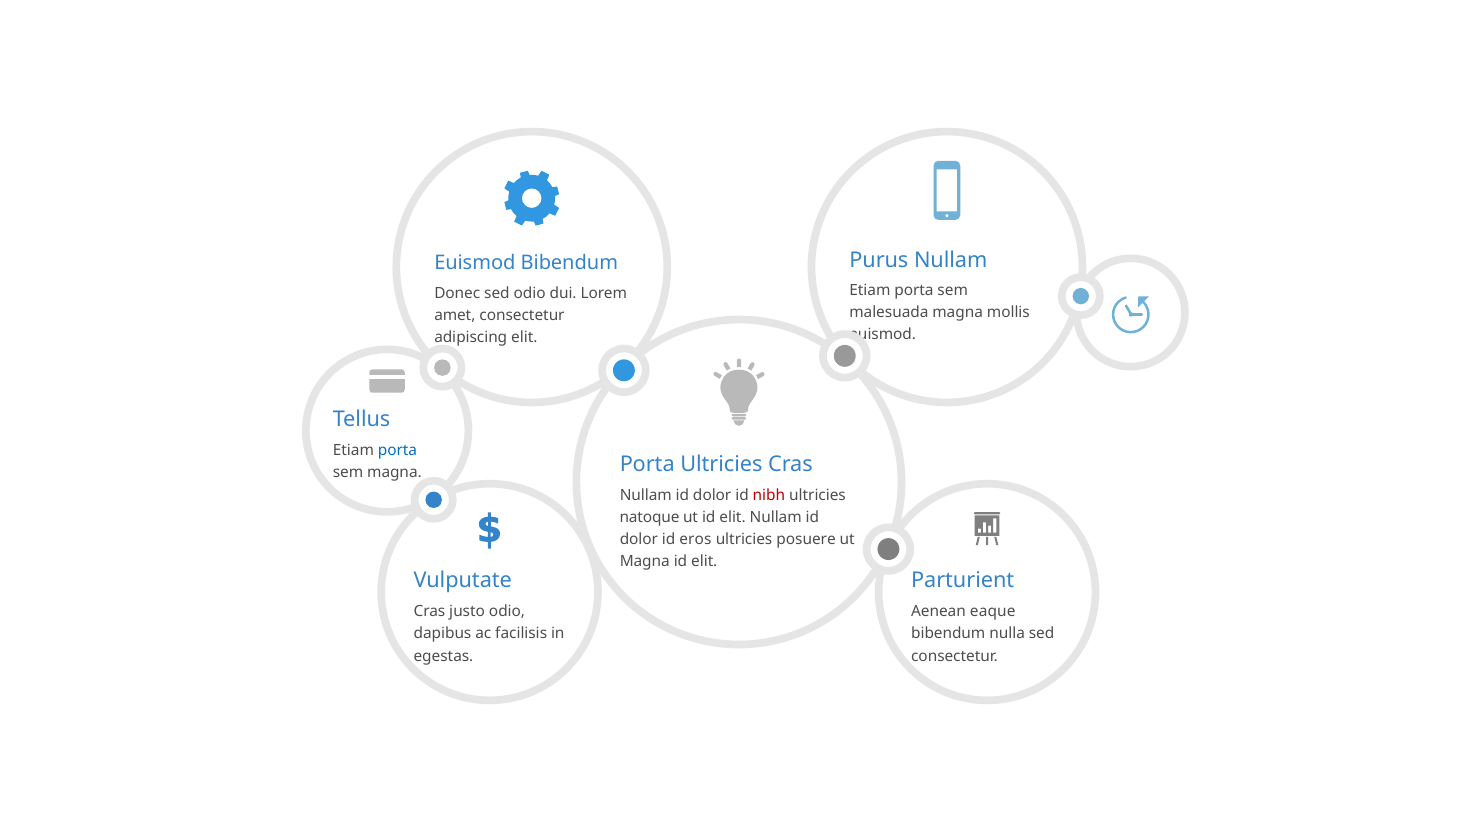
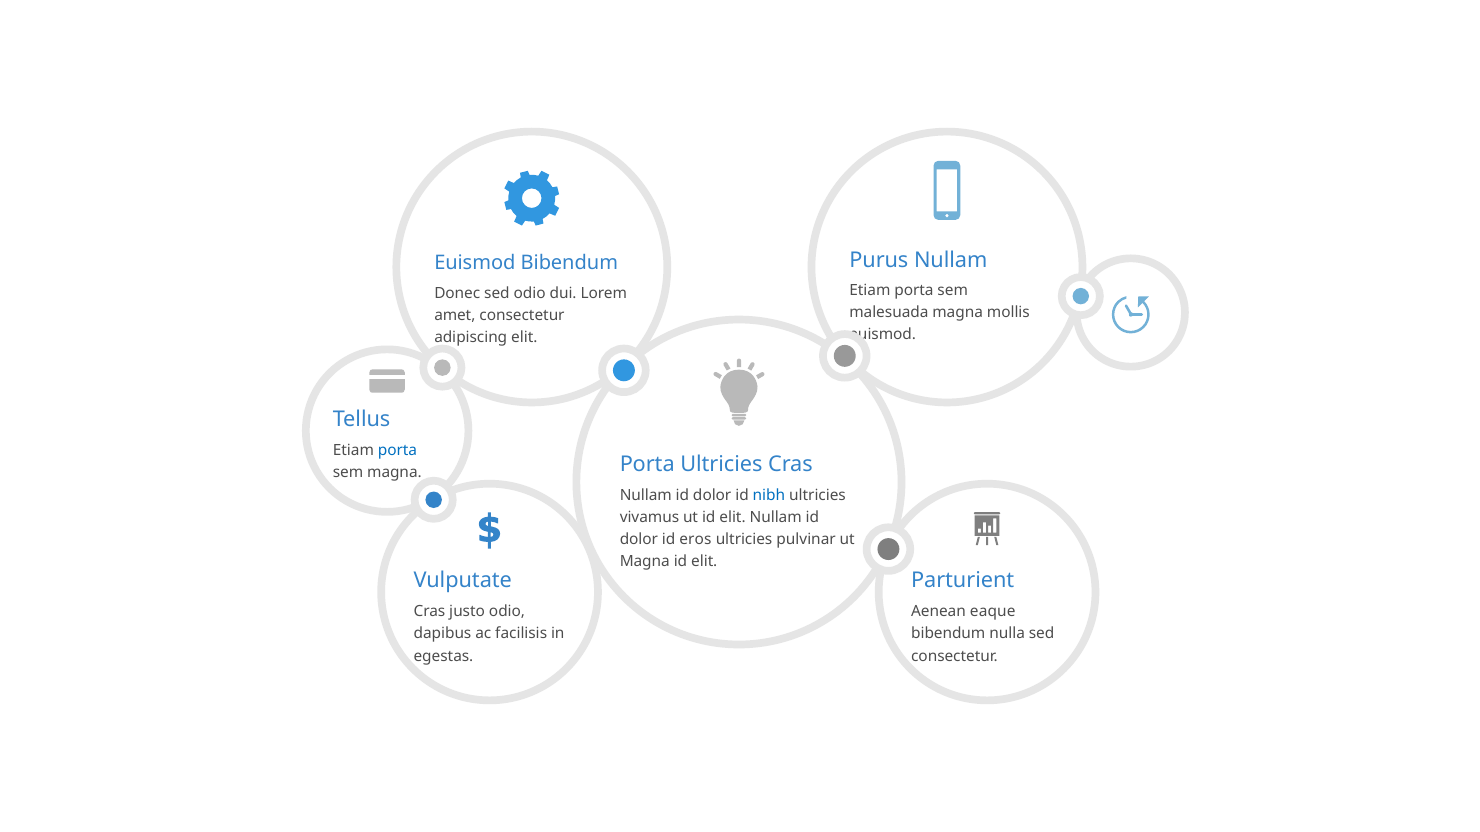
nibh colour: red -> blue
natoque: natoque -> vivamus
posuere: posuere -> pulvinar
